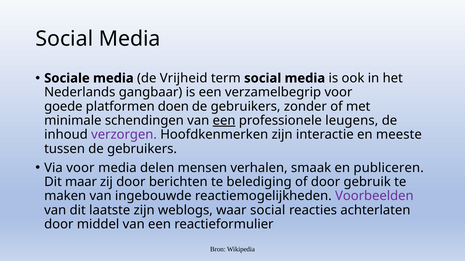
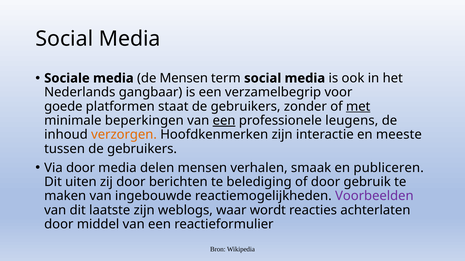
de Vrijheid: Vrijheid -> Mensen
doen: doen -> staat
met underline: none -> present
schendingen: schendingen -> beperkingen
verzorgen colour: purple -> orange
Via voor: voor -> door
maar: maar -> uiten
waar social: social -> wordt
